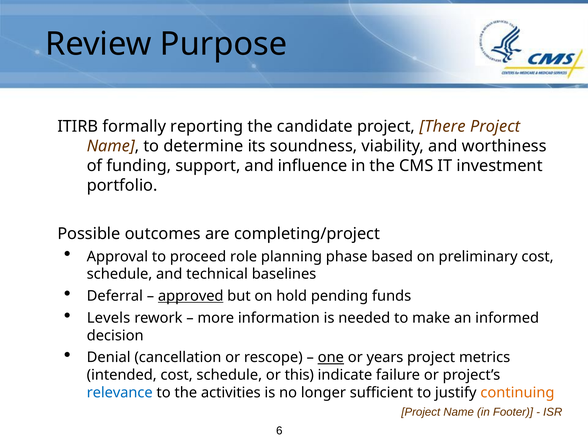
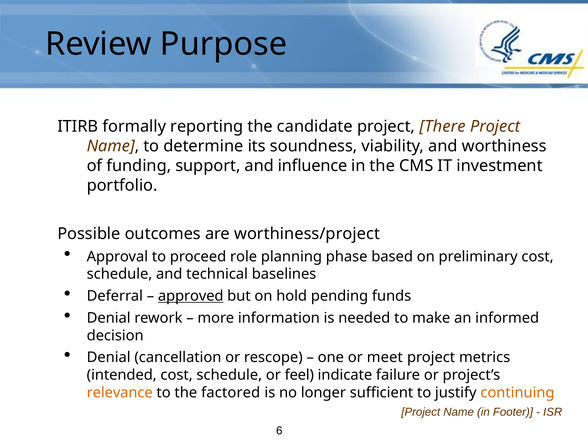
completing/project: completing/project -> worthiness/project
Levels at (109, 318): Levels -> Denial
one underline: present -> none
years: years -> meet
this: this -> feel
relevance colour: blue -> orange
activities: activities -> factored
